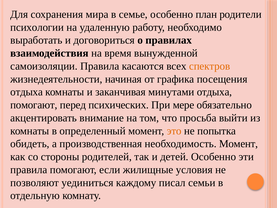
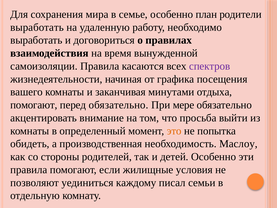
психологии at (37, 27): психологии -> выработать
спектров colour: orange -> purple
отдыха at (27, 92): отдыха -> вашего
перед психических: психических -> обязательно
необходимость Момент: Момент -> Маслоу
